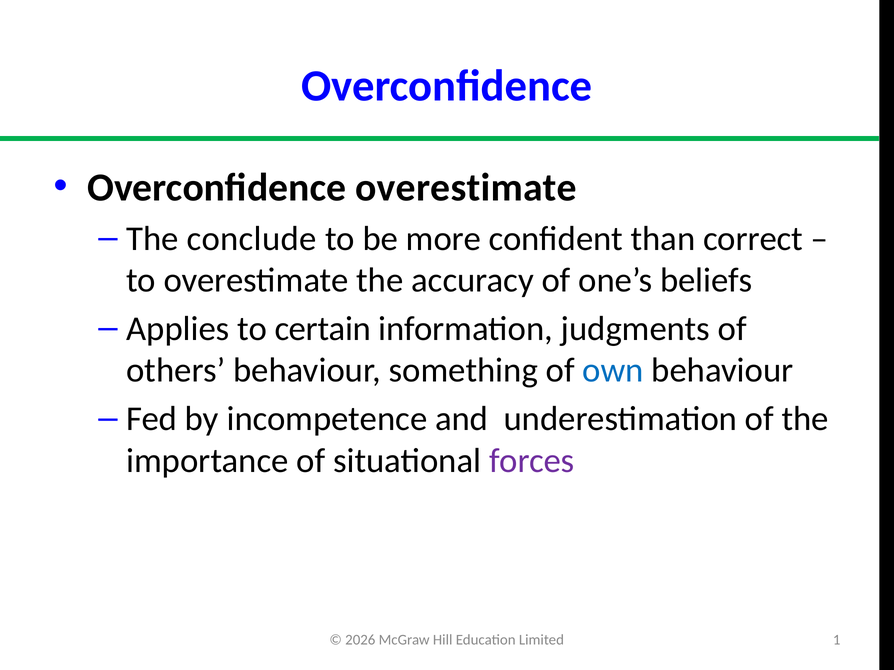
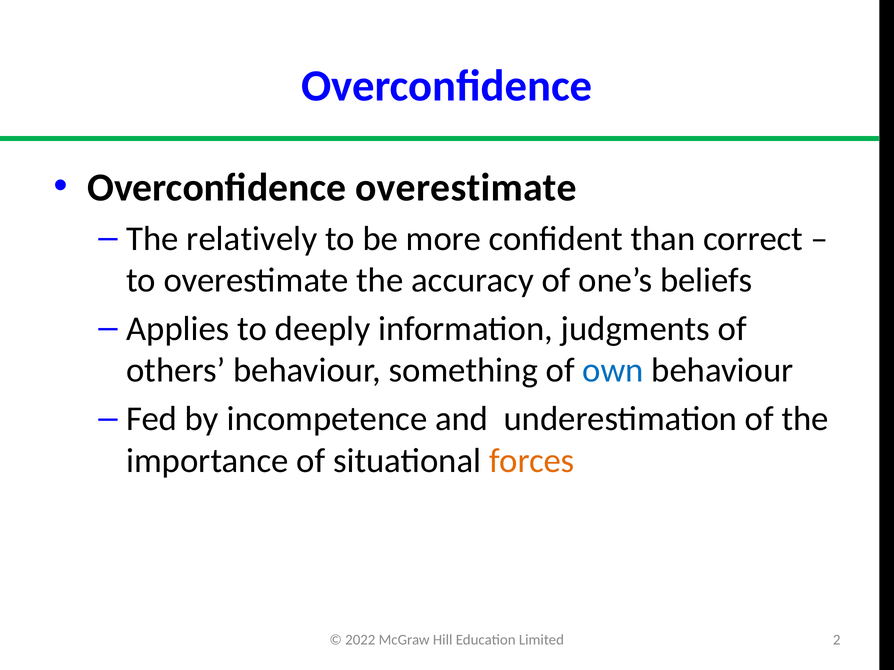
conclude: conclude -> relatively
certain: certain -> deeply
forces colour: purple -> orange
2026: 2026 -> 2022
1: 1 -> 2
